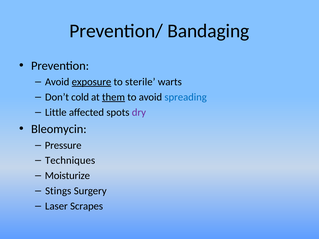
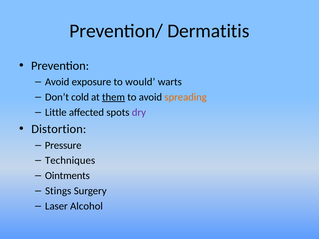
Bandaging: Bandaging -> Dermatitis
exposure underline: present -> none
sterile: sterile -> would
spreading colour: blue -> orange
Bleomycin: Bleomycin -> Distortion
Moisturize: Moisturize -> Ointments
Scrapes: Scrapes -> Alcohol
